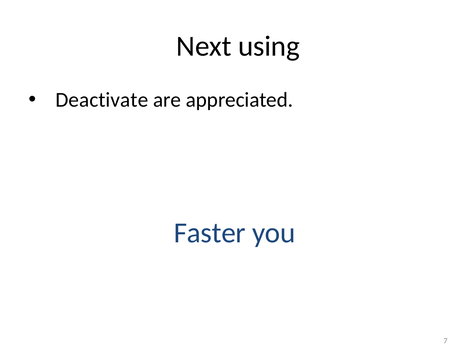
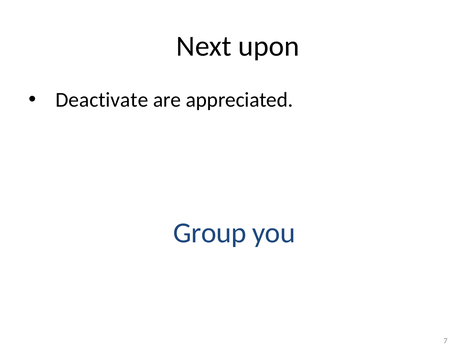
using: using -> upon
Faster: Faster -> Group
